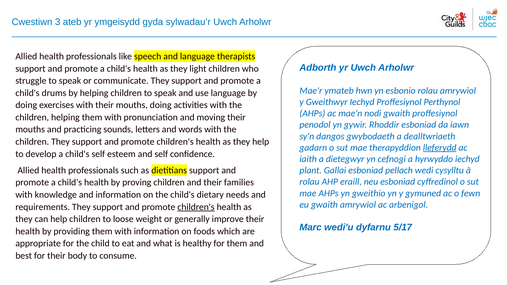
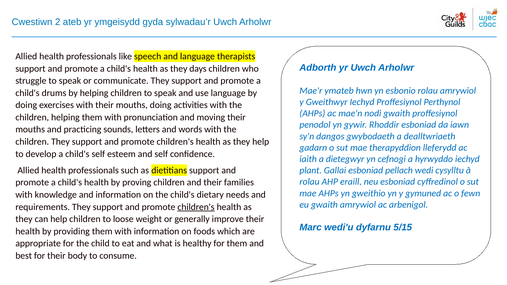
3: 3 -> 2
light: light -> days
lleferydd underline: present -> none
5/17: 5/17 -> 5/15
